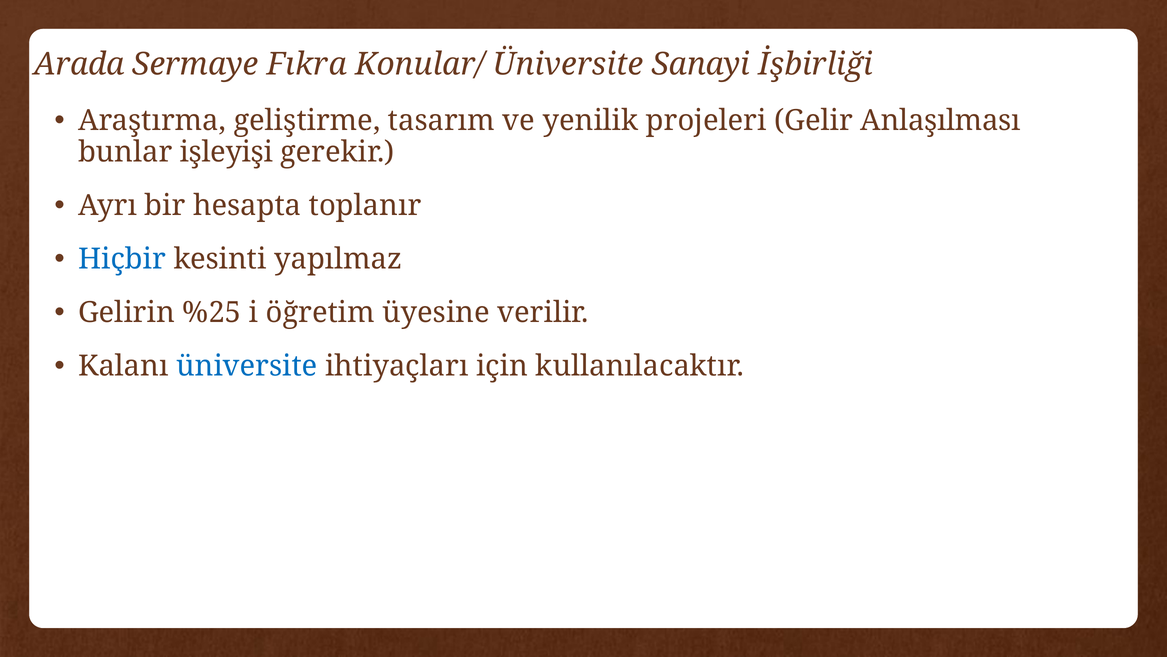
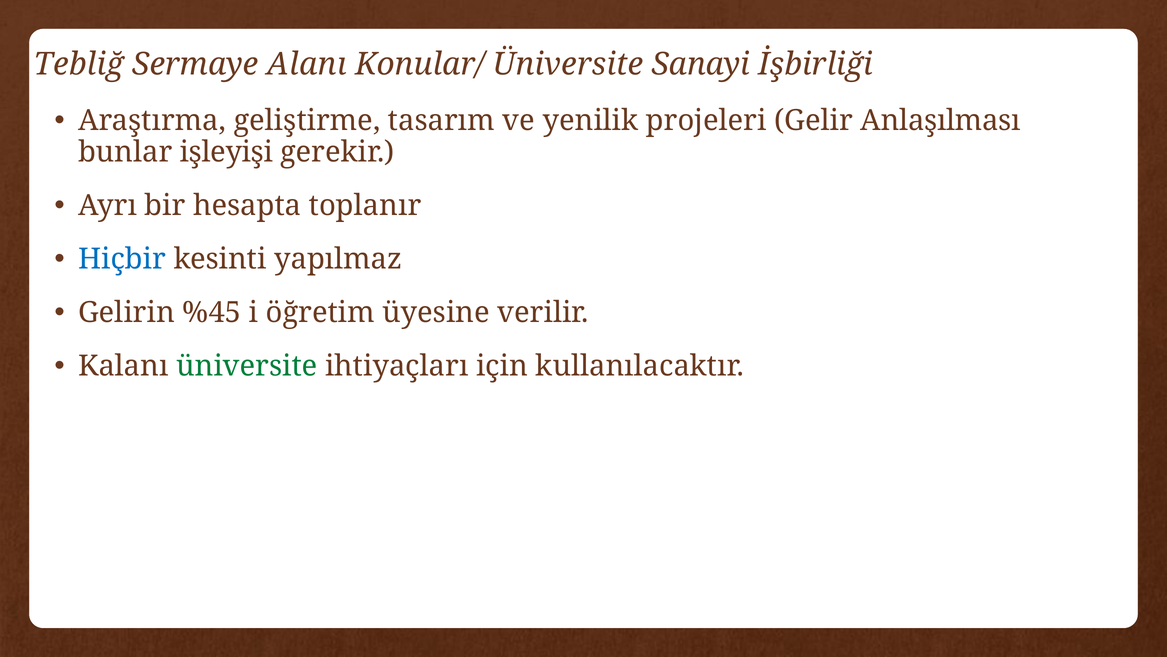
Arada: Arada -> Tebliğ
Fıkra: Fıkra -> Alanı
%25: %25 -> %45
üniversite at (247, 366) colour: blue -> green
